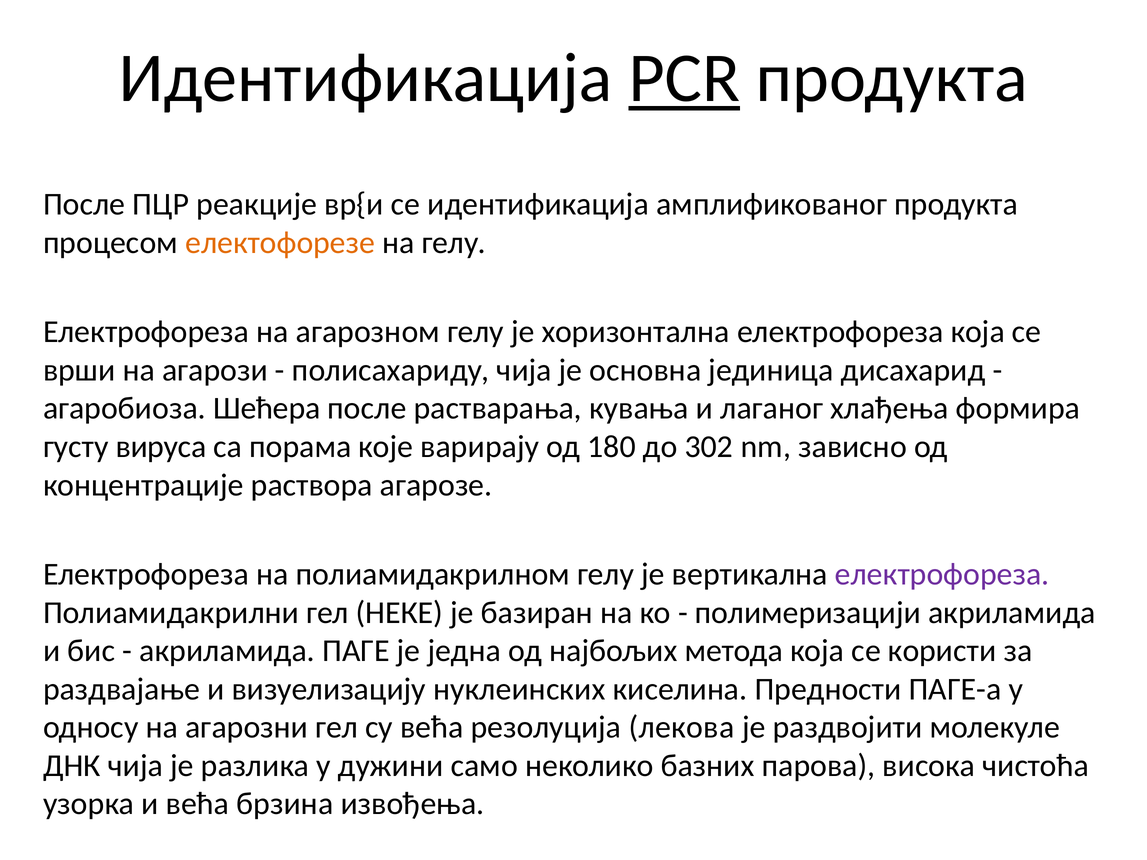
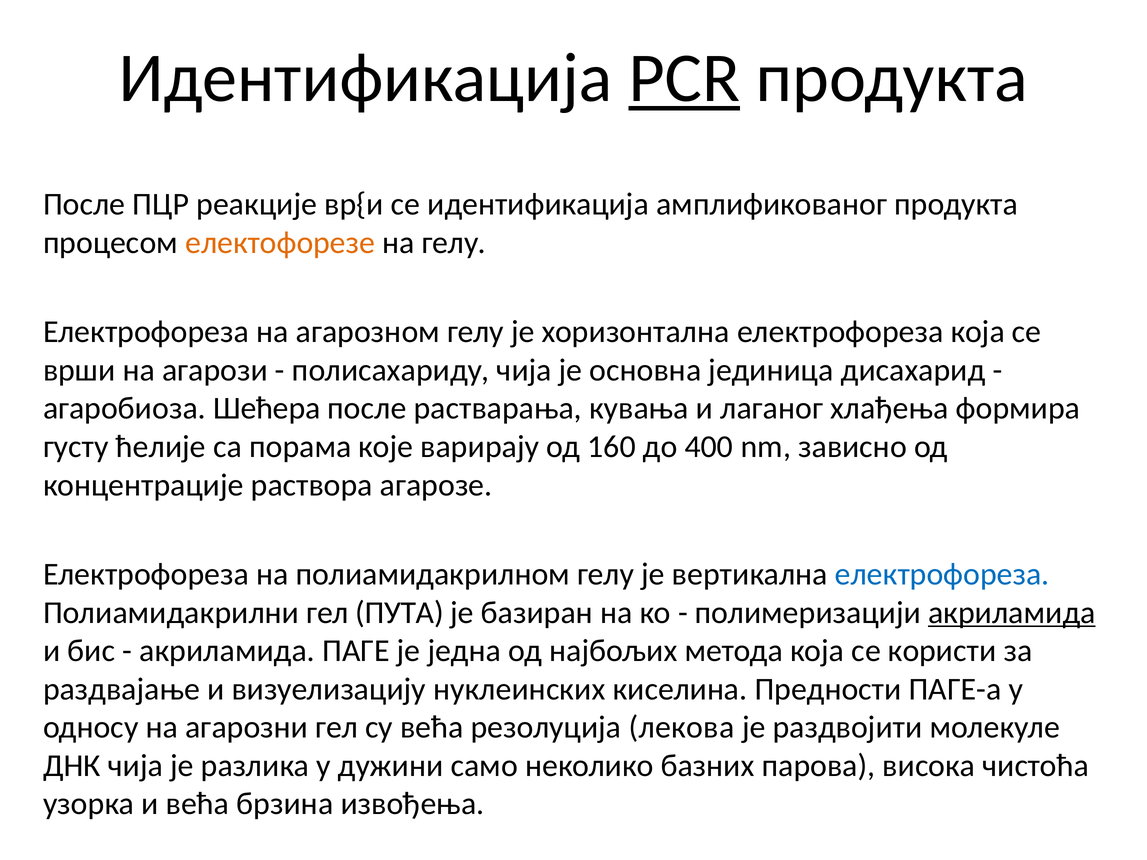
вируса: вируса -> ћелије
180: 180 -> 160
302: 302 -> 400
електрофореза at (942, 574) colour: purple -> blue
НЕКЕ: НЕКЕ -> ПУТА
акриламида at (1012, 613) underline: none -> present
